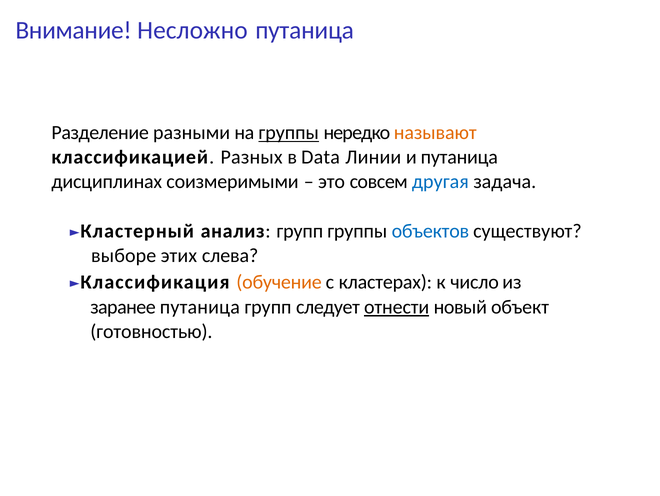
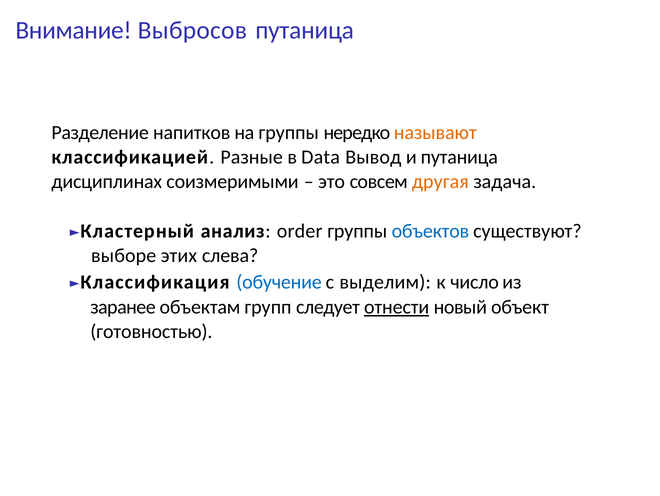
Несложно: Несложно -> Выбросов
разными: разными -> напитков
группы at (289, 133) underline: present -> none
Разных: Разных -> Разные
Линии: Линии -> Вывод
другая colour: blue -> orange
анализ групп: групп -> order
обучение colour: orange -> blue
кластерах: кластерах -> выделим
заранее путаница: путаница -> объектам
